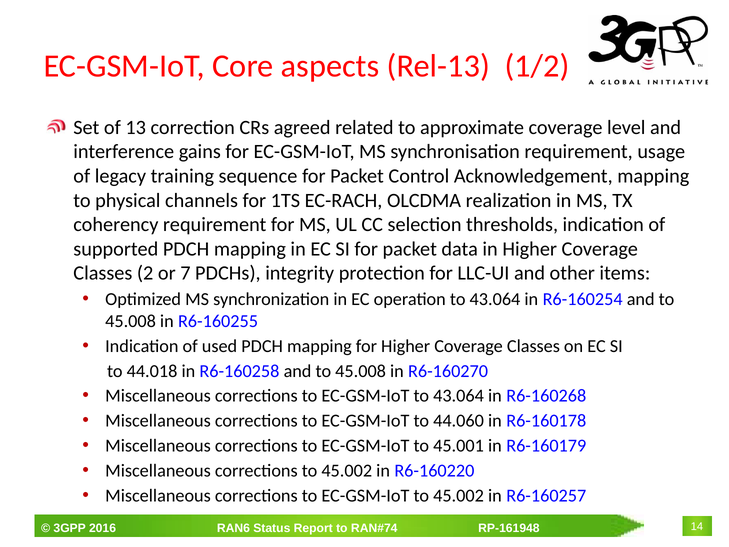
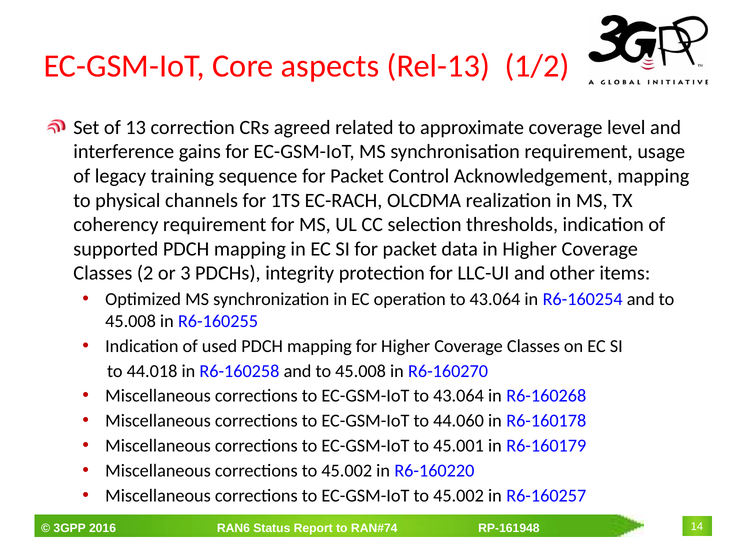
7: 7 -> 3
